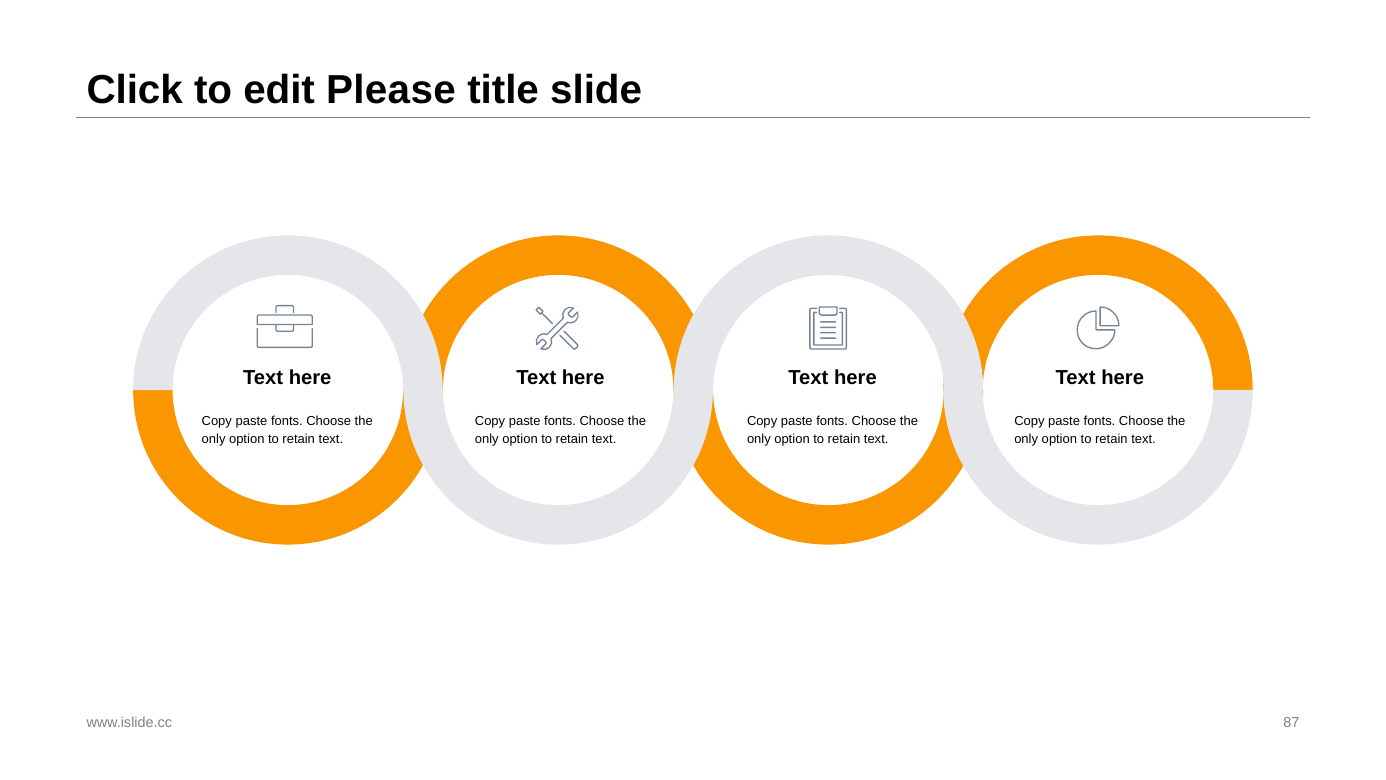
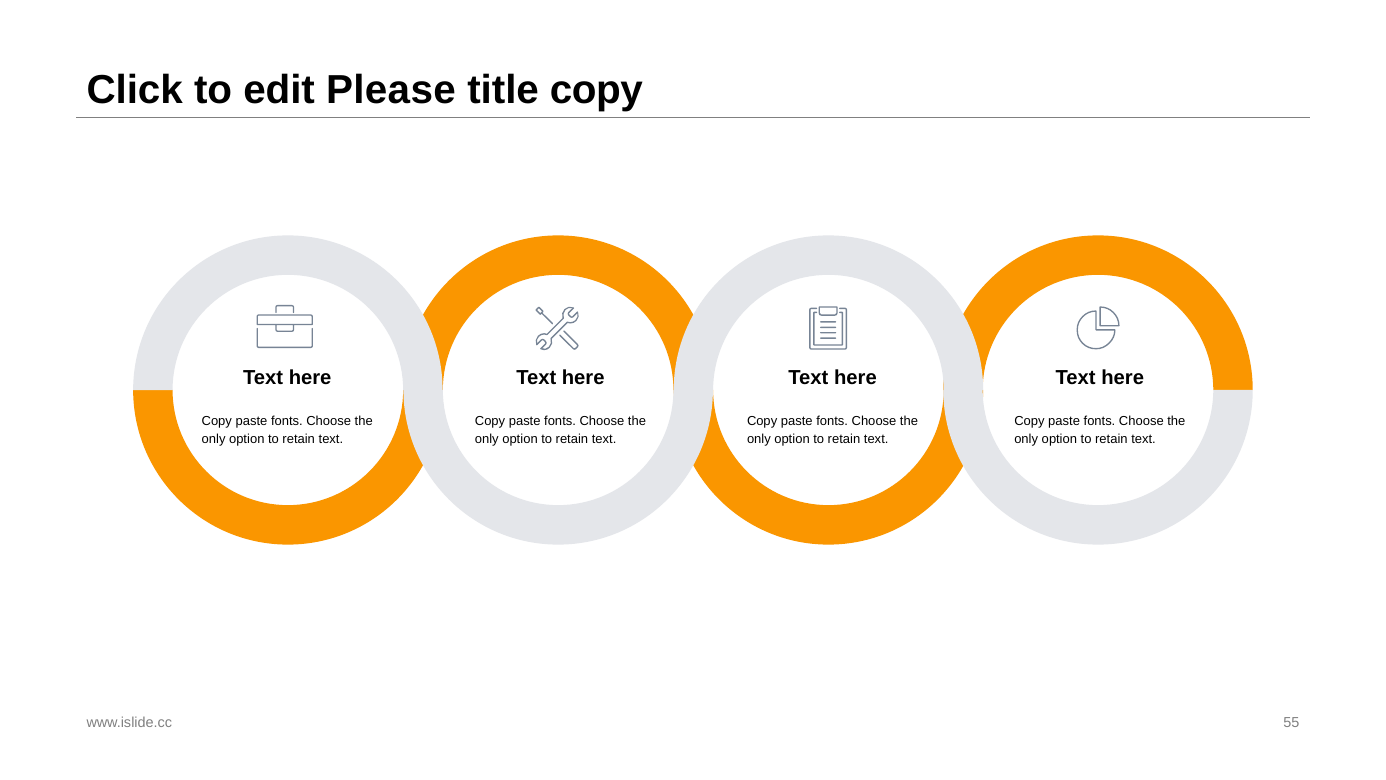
title slide: slide -> copy
87: 87 -> 55
